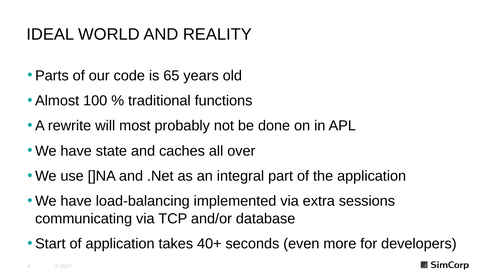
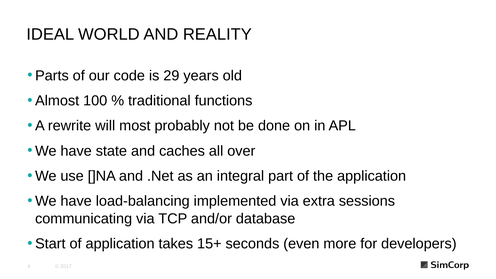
65: 65 -> 29
40+: 40+ -> 15+
